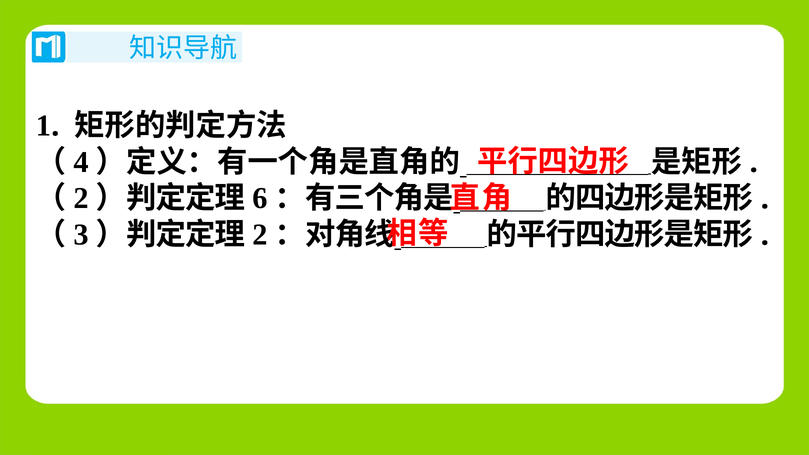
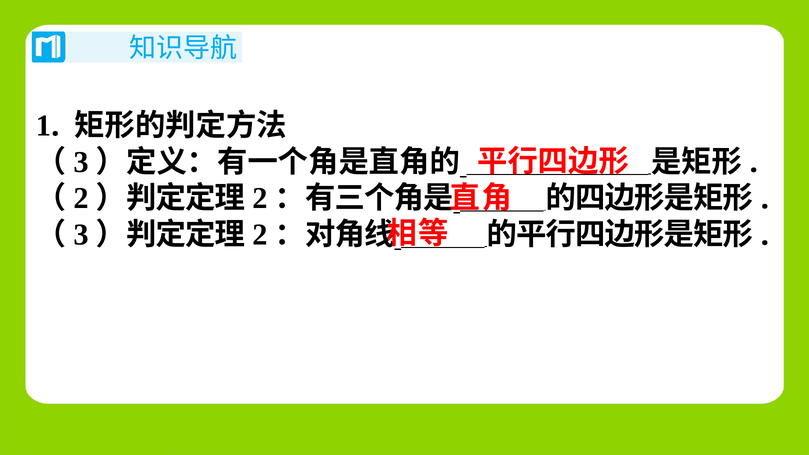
4 at (81, 162): 4 -> 3
6 at (260, 198): 6 -> 2
